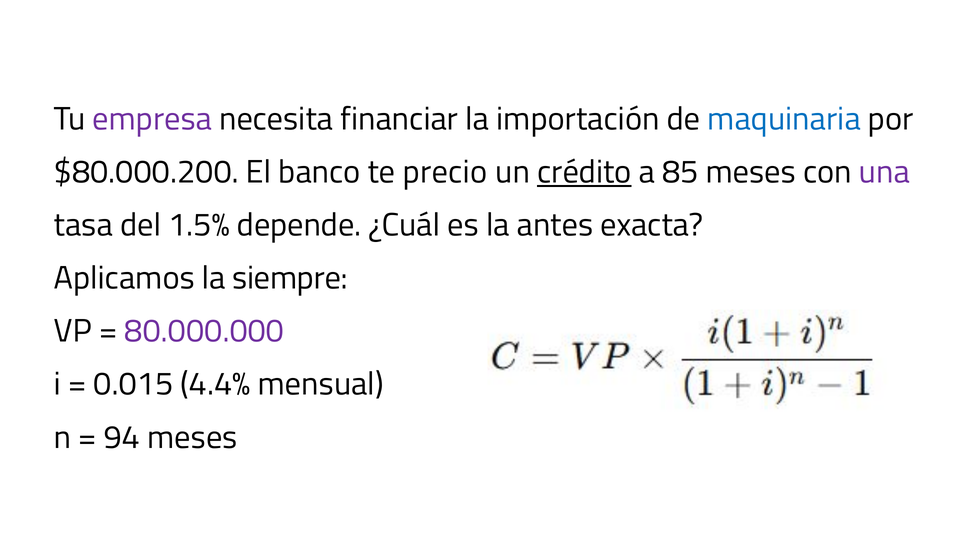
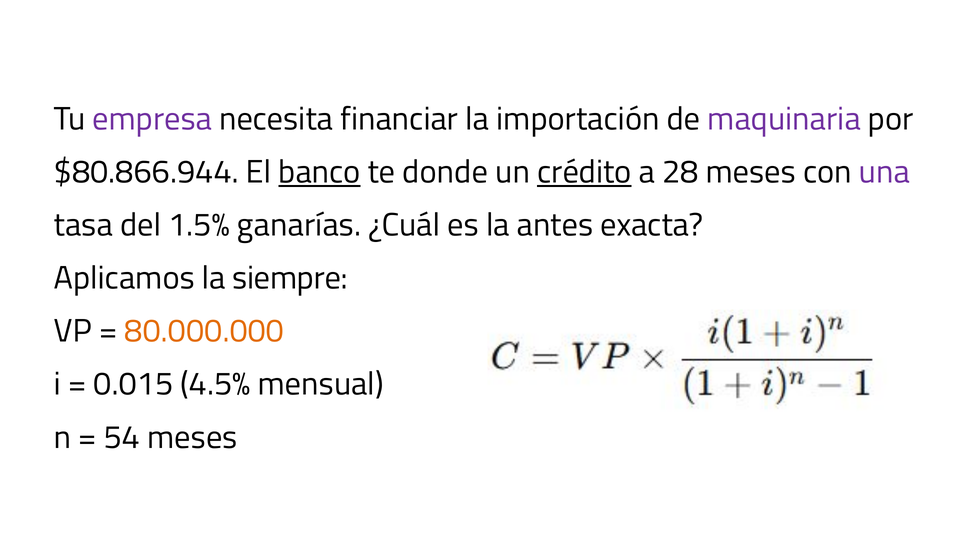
maquinaria colour: blue -> purple
$80.000.200: $80.000.200 -> $80.866.944
banco underline: none -> present
precio: precio -> donde
85: 85 -> 28
depende: depende -> ganarías
80.000.000 colour: purple -> orange
4.4%: 4.4% -> 4.5%
94: 94 -> 54
